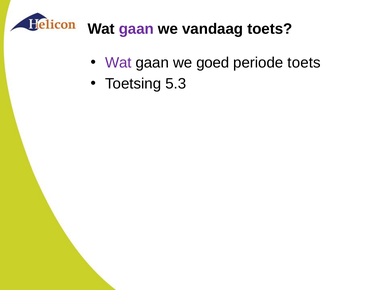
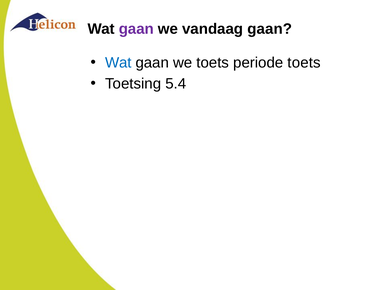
vandaag toets: toets -> gaan
Wat at (118, 63) colour: purple -> blue
we goed: goed -> toets
5.3: 5.3 -> 5.4
